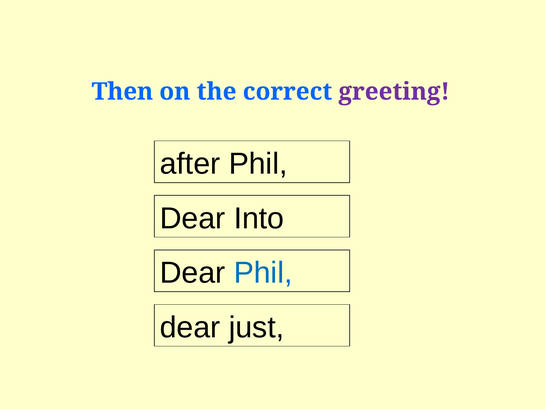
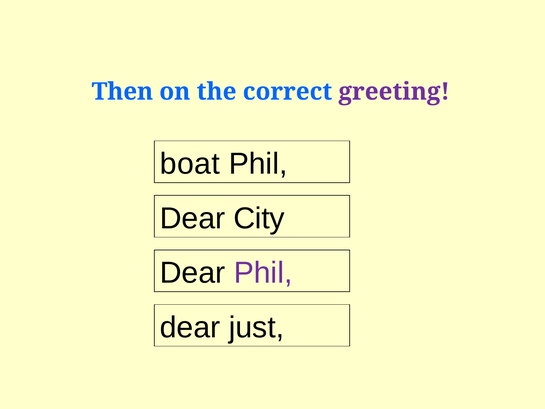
after: after -> boat
Into: Into -> City
Phil at (263, 273) colour: blue -> purple
